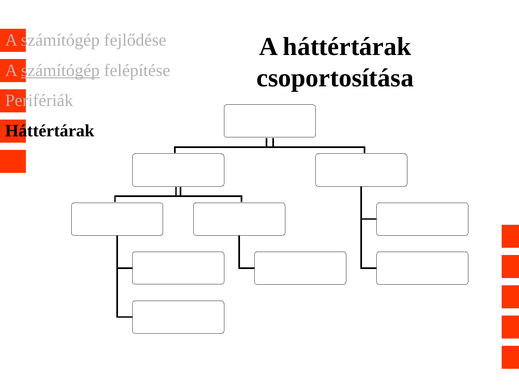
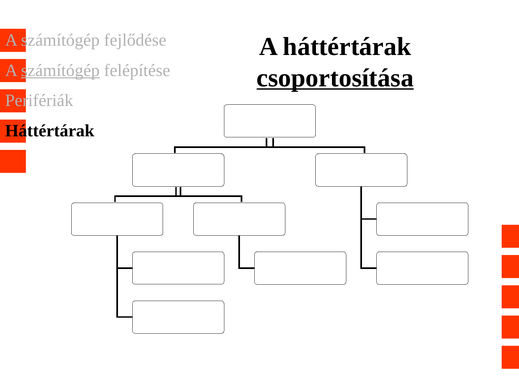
csoportosítása underline: none -> present
